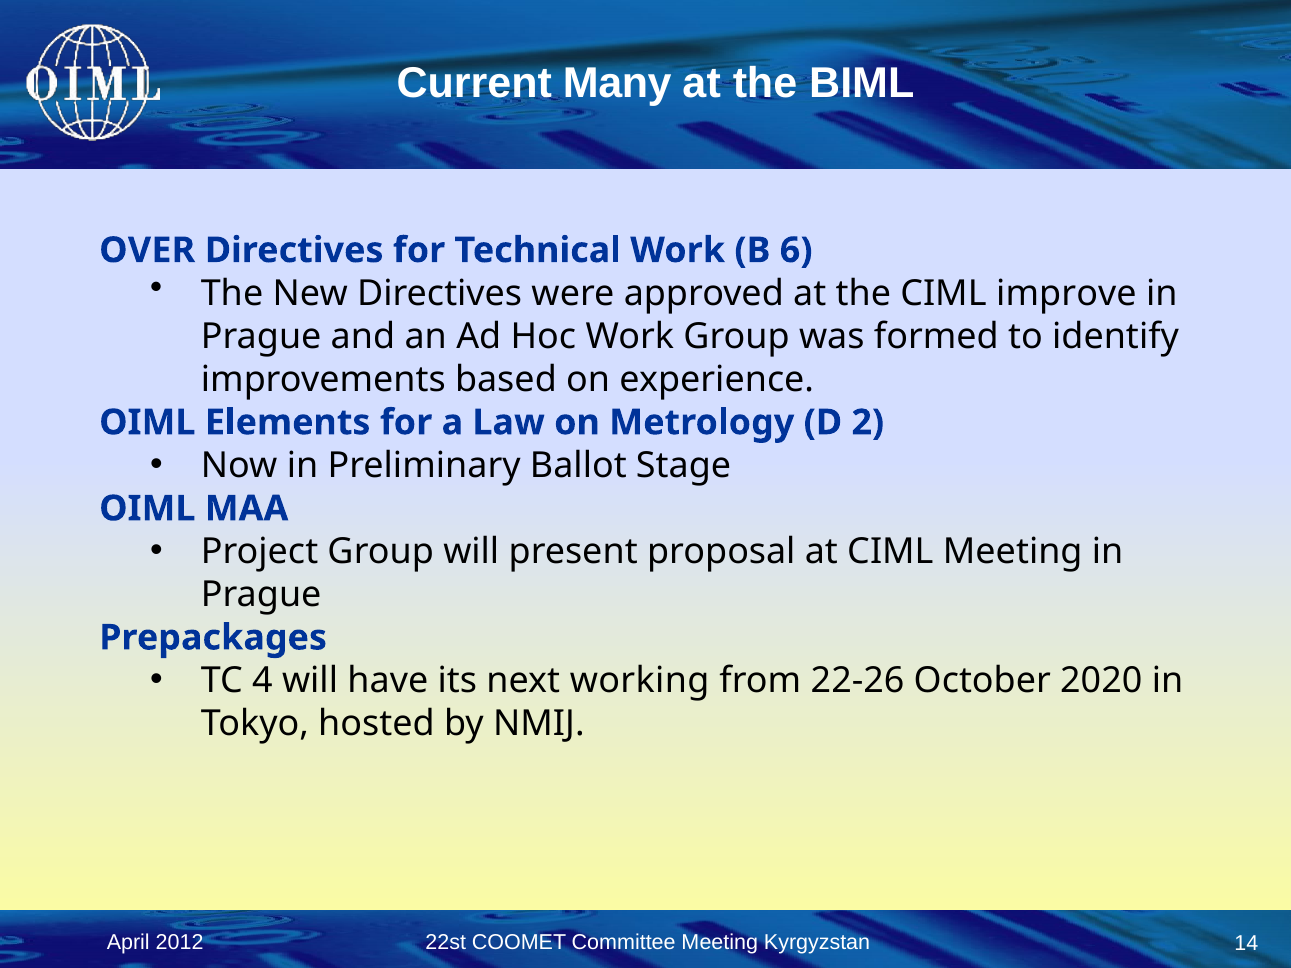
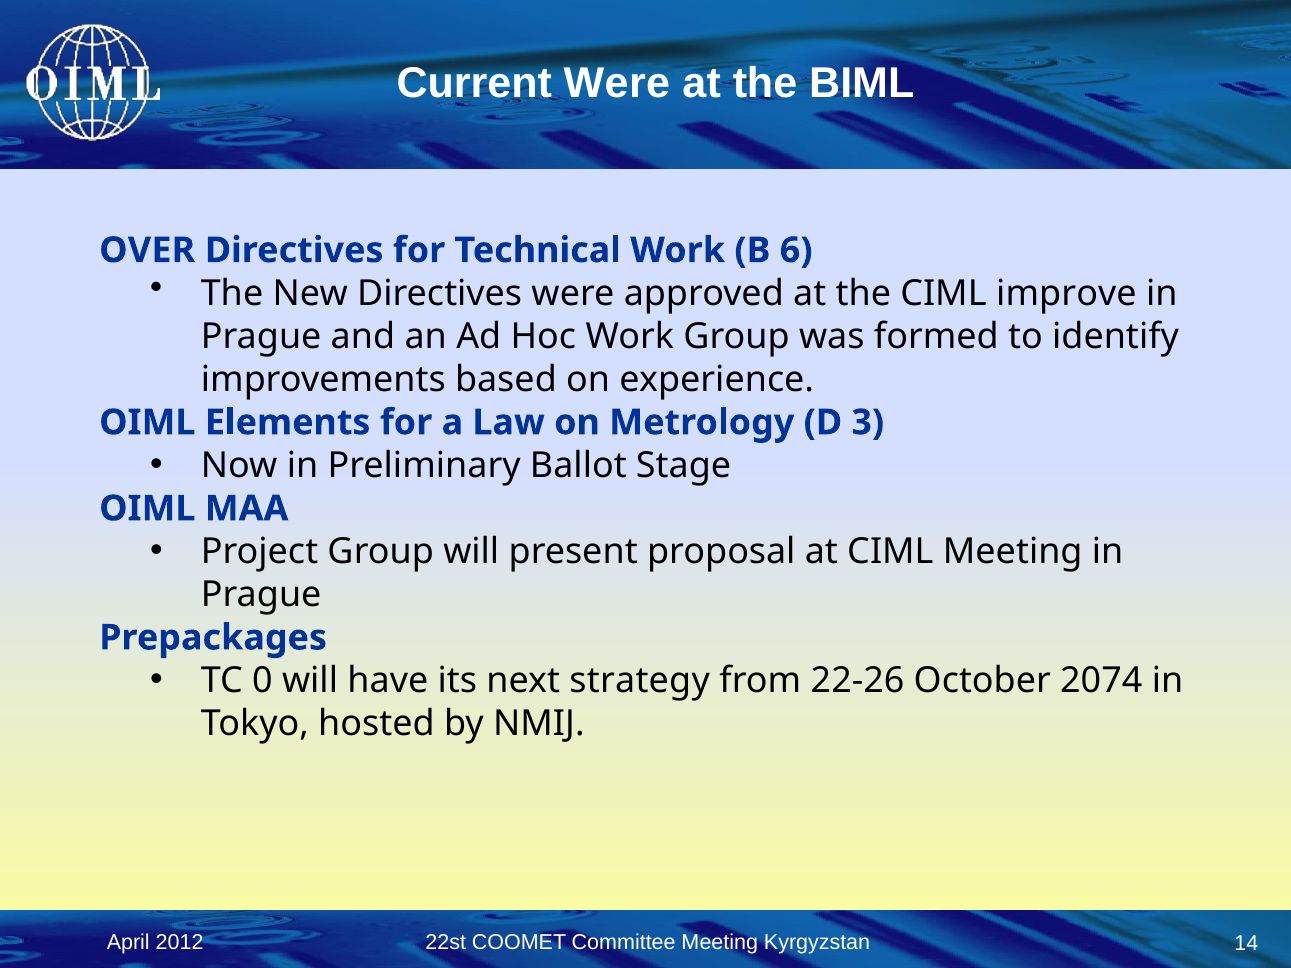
Current Many: Many -> Were
2: 2 -> 3
4: 4 -> 0
working: working -> strategy
2020: 2020 -> 2074
